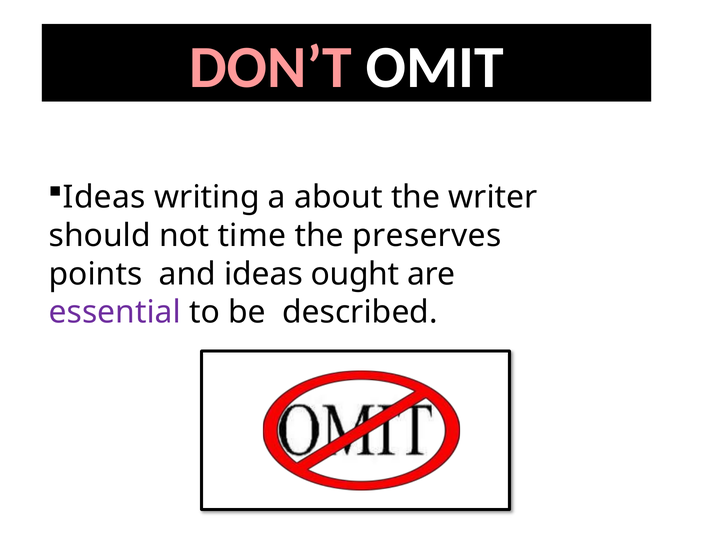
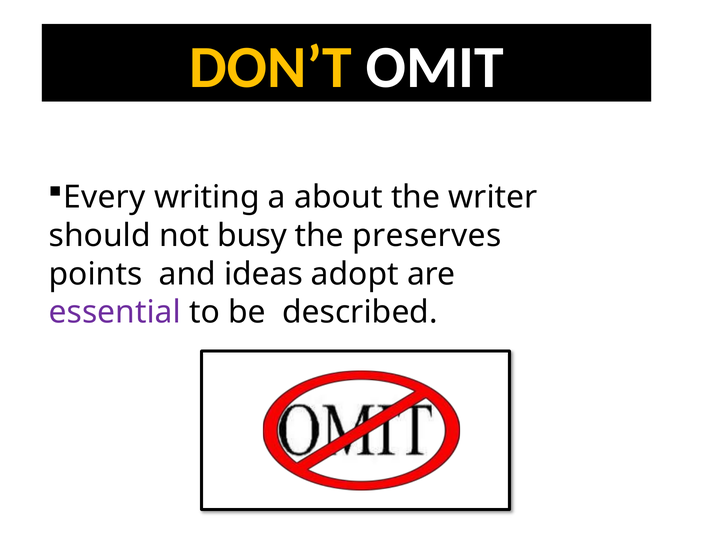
DON’T colour: pink -> yellow
Ideas at (104, 197): Ideas -> Every
time: time -> busy
ought: ought -> adopt
